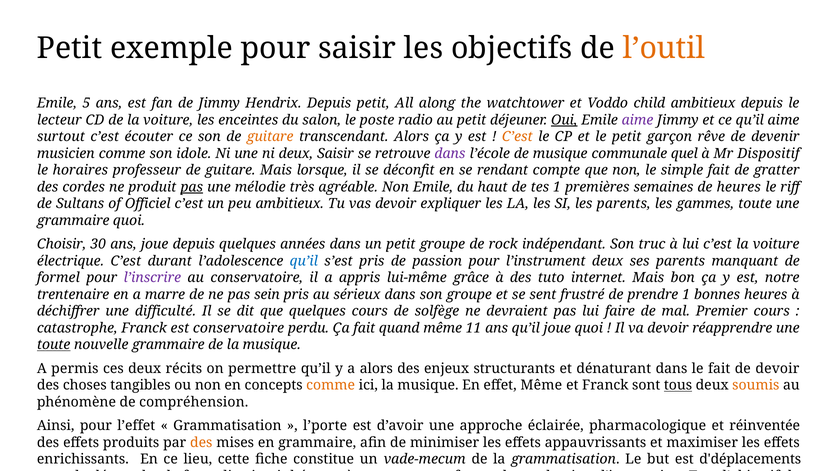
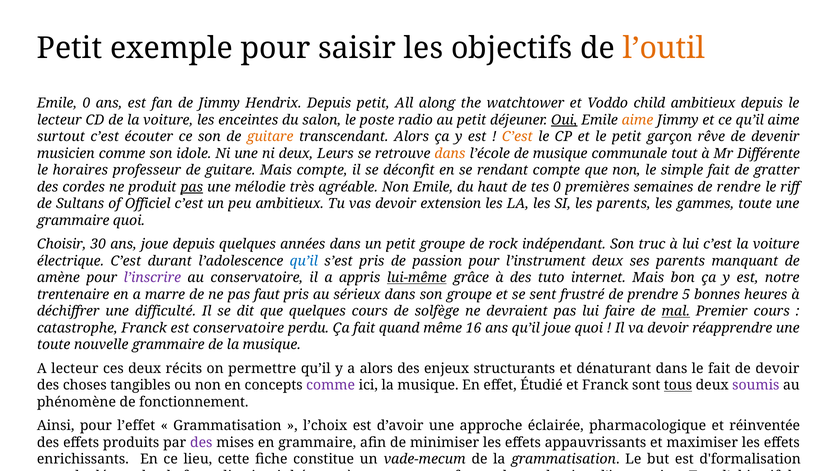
Emile 5: 5 -> 0
aime at (637, 120) colour: purple -> orange
deux Saisir: Saisir -> Leurs
dans at (450, 154) colour: purple -> orange
communale quel: quel -> tout
Dispositif: Dispositif -> Différente
Mais lorsque: lorsque -> compte
tes 1: 1 -> 0
de heures: heures -> rendre
expliquer: expliquer -> extension
formel: formel -> amène
lui-même underline: none -> present
sein: sein -> faut
prendre 1: 1 -> 5
mal underline: none -> present
11: 11 -> 16
toute at (54, 345) underline: present -> none
A permis: permis -> lecteur
comme at (331, 386) colour: orange -> purple
effet Même: Même -> Étudié
soumis colour: orange -> purple
compréhension: compréhension -> fonctionnement
l’porte: l’porte -> l’choix
des at (201, 443) colour: orange -> purple
d'déplacements: d'déplacements -> d'formalisation
